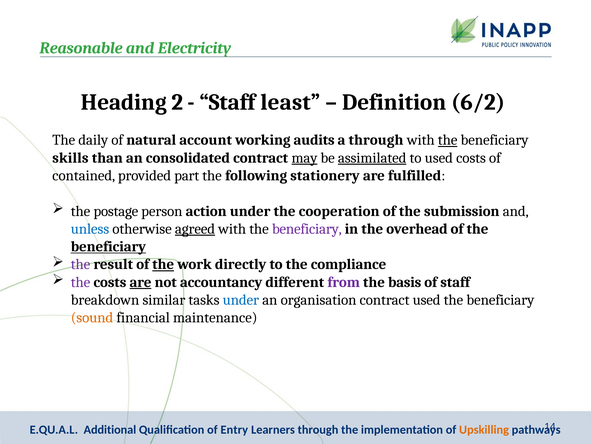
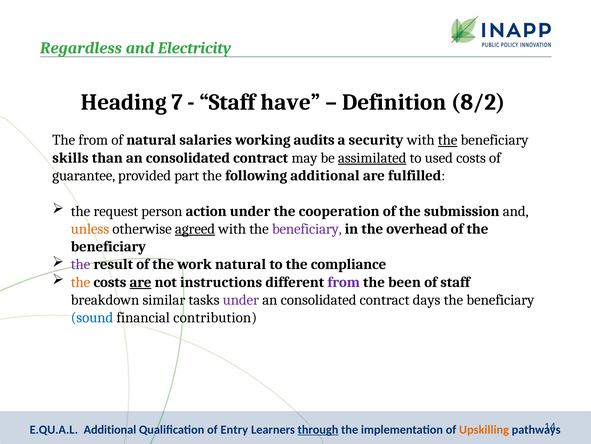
Reasonable: Reasonable -> Regardless
2: 2 -> 7
least: least -> have
6/2: 6/2 -> 8/2
The daily: daily -> from
account: account -> salaries
a through: through -> security
may underline: present -> none
contained: contained -> guarantee
following stationery: stationery -> additional
postage: postage -> request
unless colour: blue -> orange
beneficiary at (108, 246) underline: present -> none
the at (163, 264) underline: present -> none
work directly: directly -> natural
the at (81, 282) colour: purple -> orange
accountancy: accountancy -> instructions
basis: basis -> been
under at (241, 299) colour: blue -> purple
organisation at (319, 299): organisation -> consolidated
contract used: used -> days
sound colour: orange -> blue
maintenance: maintenance -> contribution
through at (318, 429) underline: none -> present
